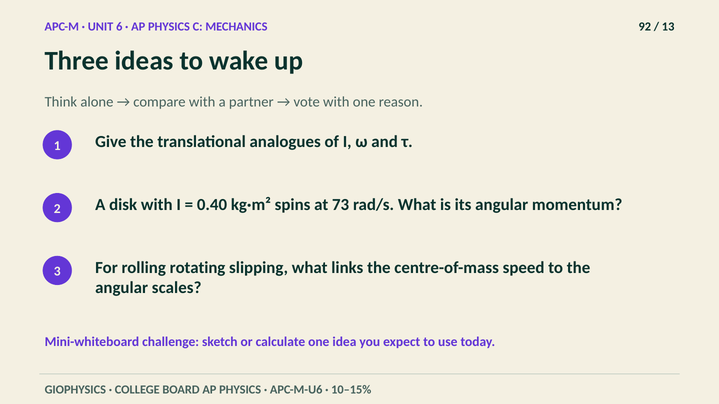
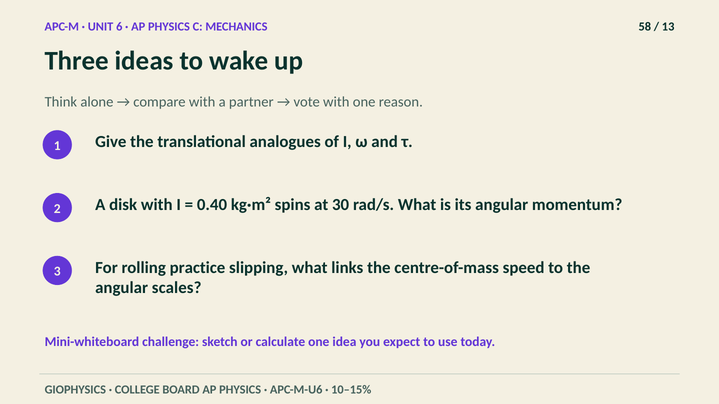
92: 92 -> 58
73: 73 -> 30
rotating: rotating -> practice
